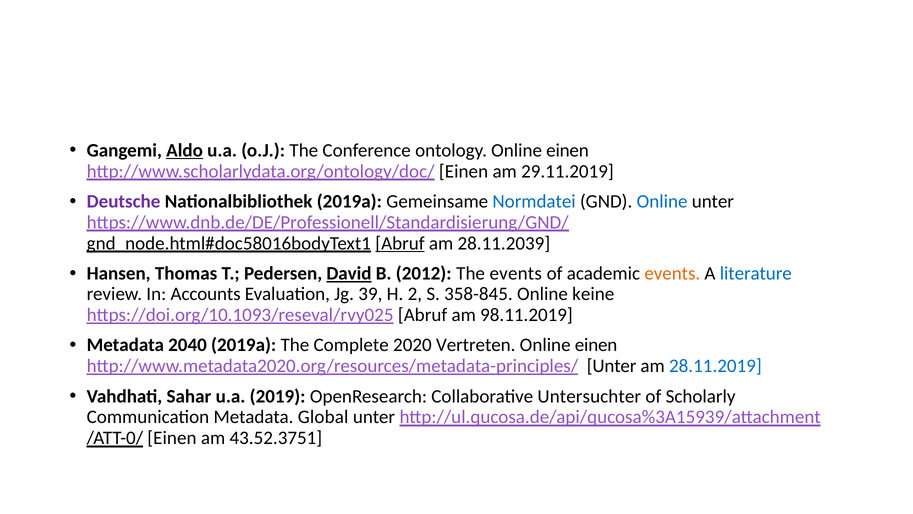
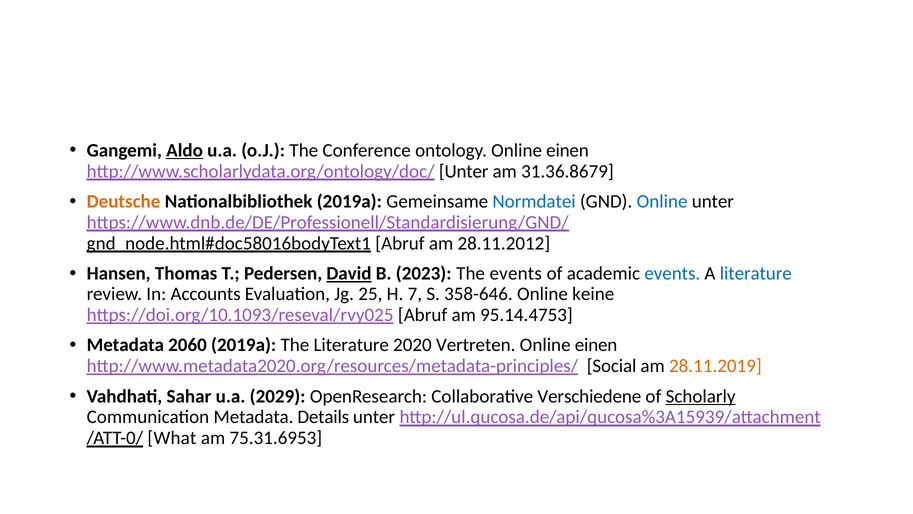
http://www.scholarlydata.org/ontology/doc/ Einen: Einen -> Unter
29.11.2019: 29.11.2019 -> 31.36.8679
Deutsche colour: purple -> orange
Abruf at (400, 243) underline: present -> none
28.11.2039: 28.11.2039 -> 28.11.2012
2012: 2012 -> 2023
events at (672, 273) colour: orange -> blue
39: 39 -> 25
2: 2 -> 7
358-845: 358-845 -> 358-646
98.11.2019: 98.11.2019 -> 95.14.4753
2040: 2040 -> 2060
The Complete: Complete -> Literature
http://www.metadata2020.org/resources/metadata-principles/ Unter: Unter -> Social
28.11.2019 colour: blue -> orange
2019: 2019 -> 2029
Untersuchter: Untersuchter -> Verschiedene
Scholarly underline: none -> present
Global: Global -> Details
Einen at (172, 438): Einen -> What
43.52.3751: 43.52.3751 -> 75.31.6953
